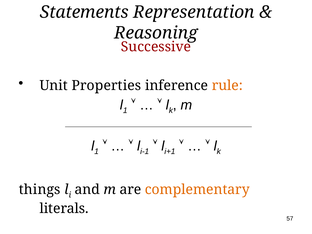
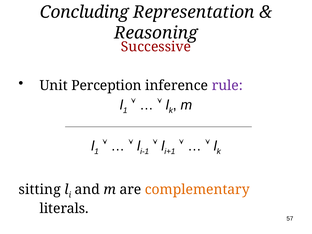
Statements: Statements -> Concluding
Properties: Properties -> Perception
rule colour: orange -> purple
things: things -> sitting
